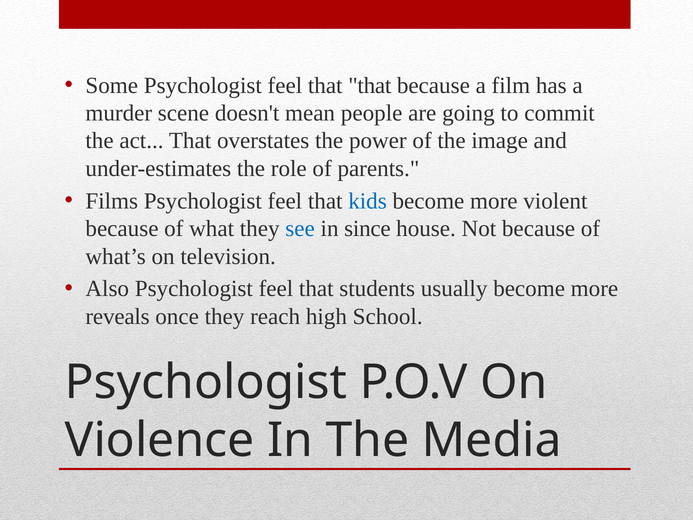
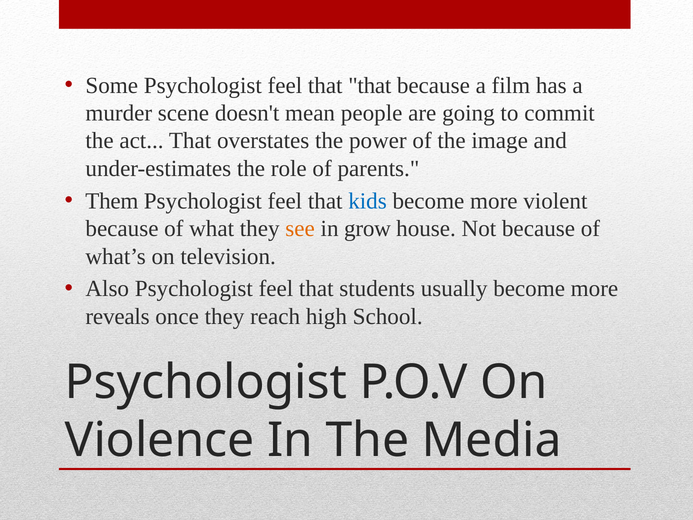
Films: Films -> Them
see colour: blue -> orange
since: since -> grow
